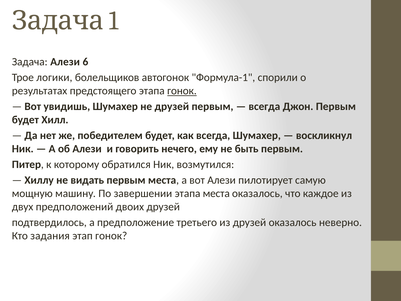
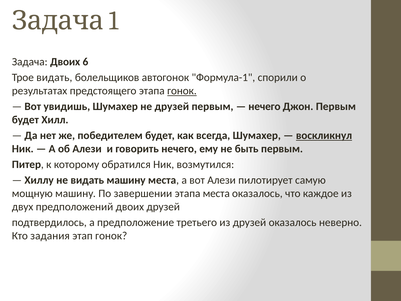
Задача Алези: Алези -> Двоих
Трое логики: логики -> видать
всегда at (264, 106): всегда -> нечего
воскликнул underline: none -> present
видать первым: первым -> машину
